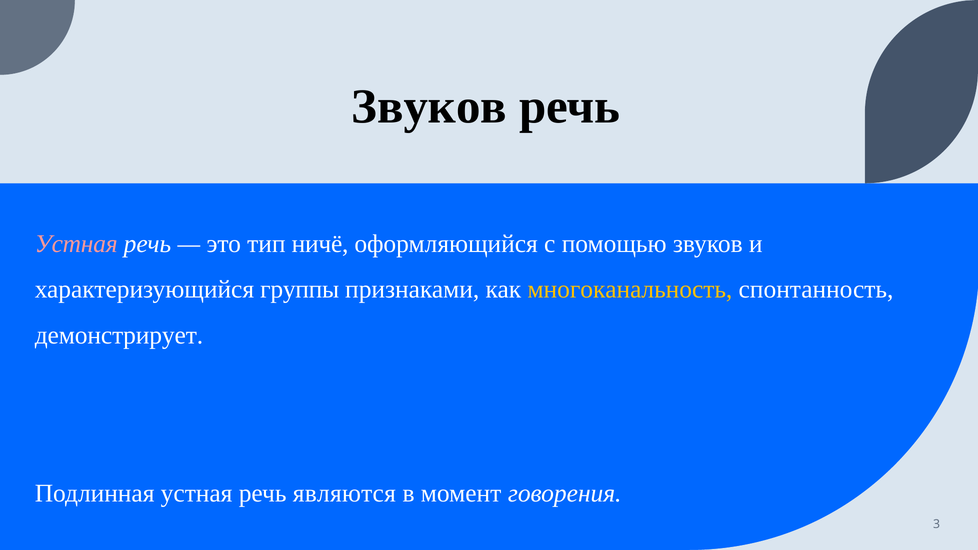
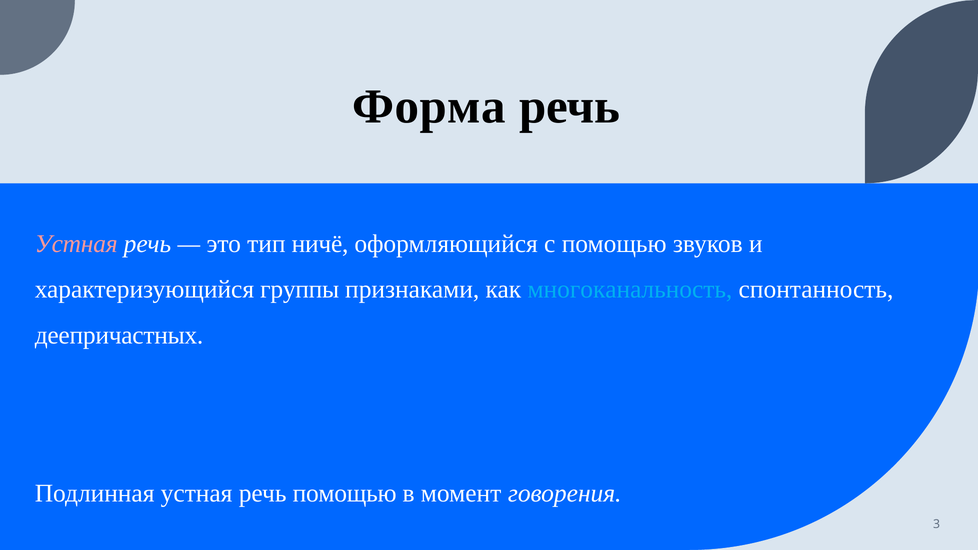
Звуков at (429, 106): Звуков -> Форма
многоканальность colour: yellow -> light blue
демонстрирует: демонстрирует -> деепричастных
речь являются: являются -> помощью
